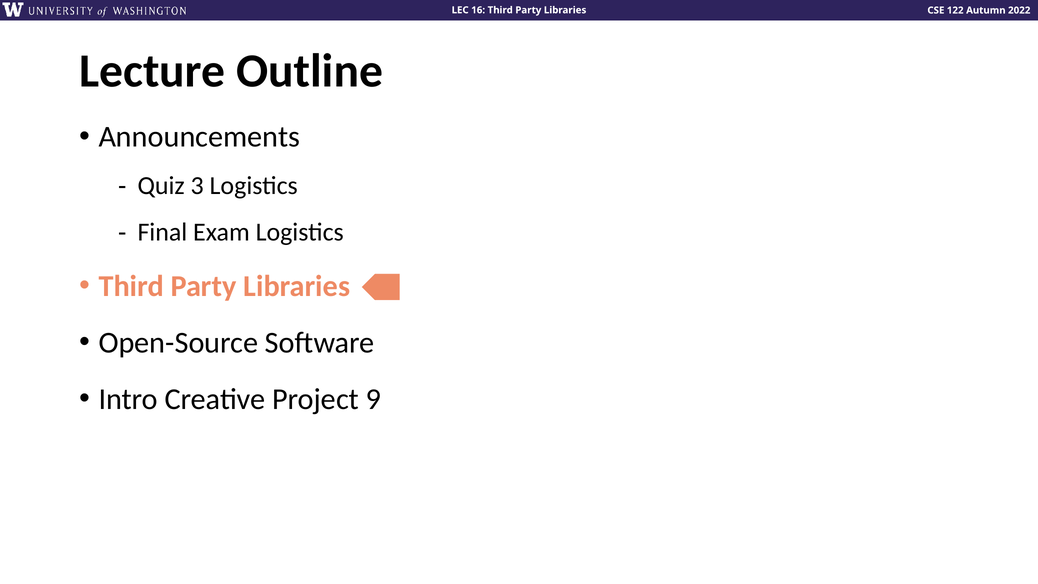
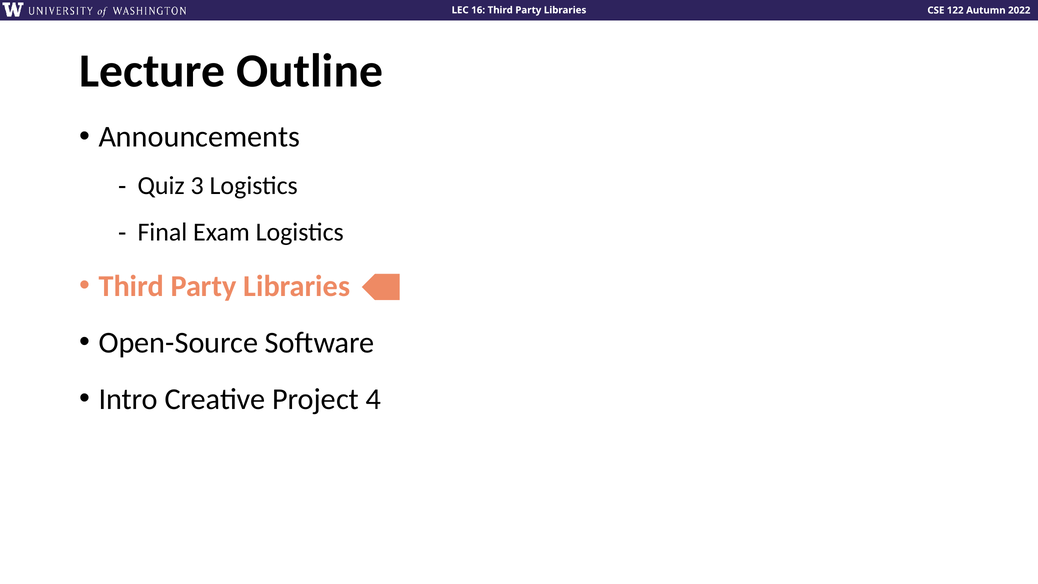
9: 9 -> 4
